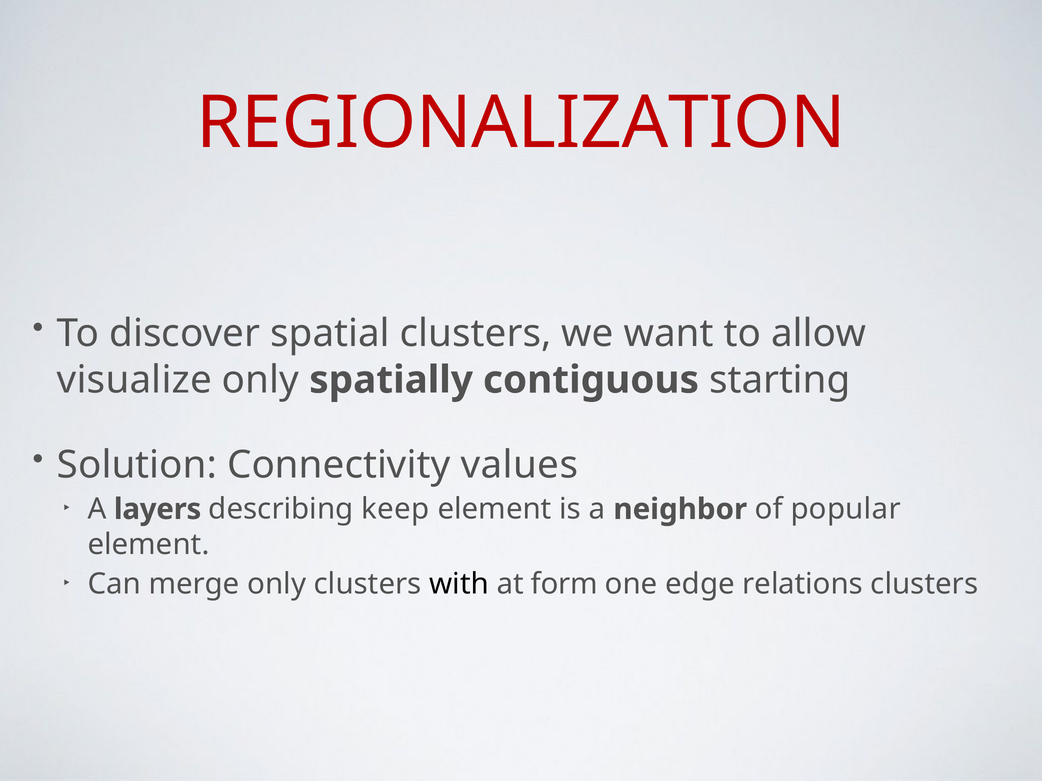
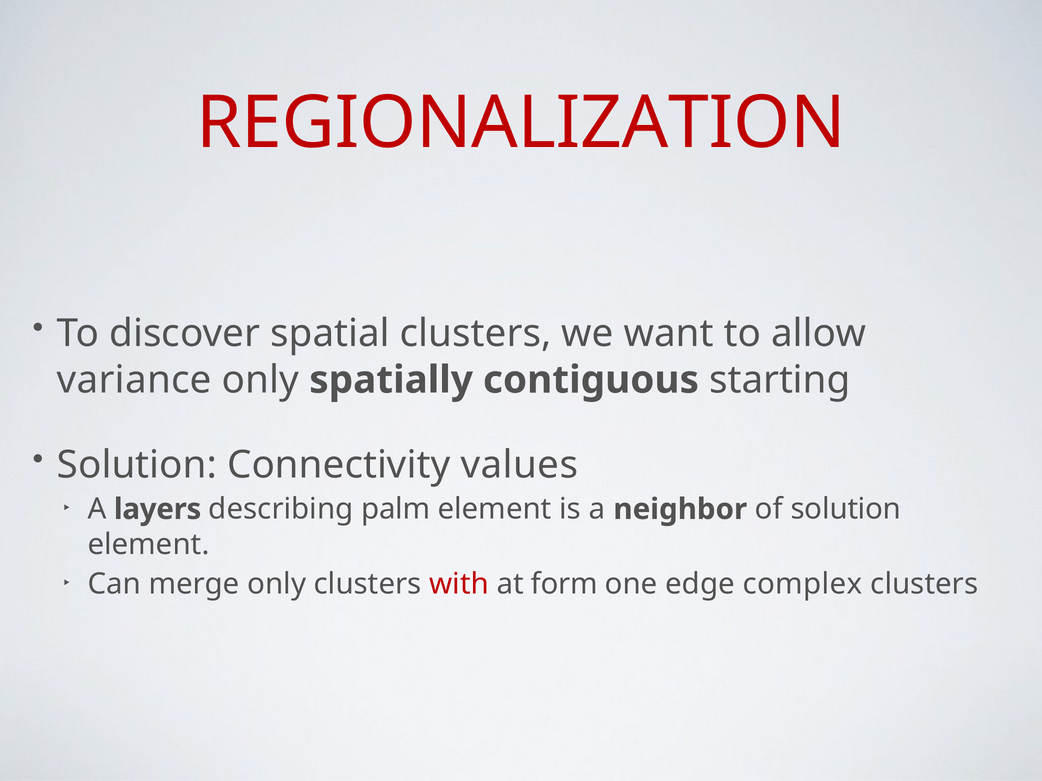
visualize: visualize -> variance
keep: keep -> palm
of popular: popular -> solution
with colour: black -> red
relations: relations -> complex
